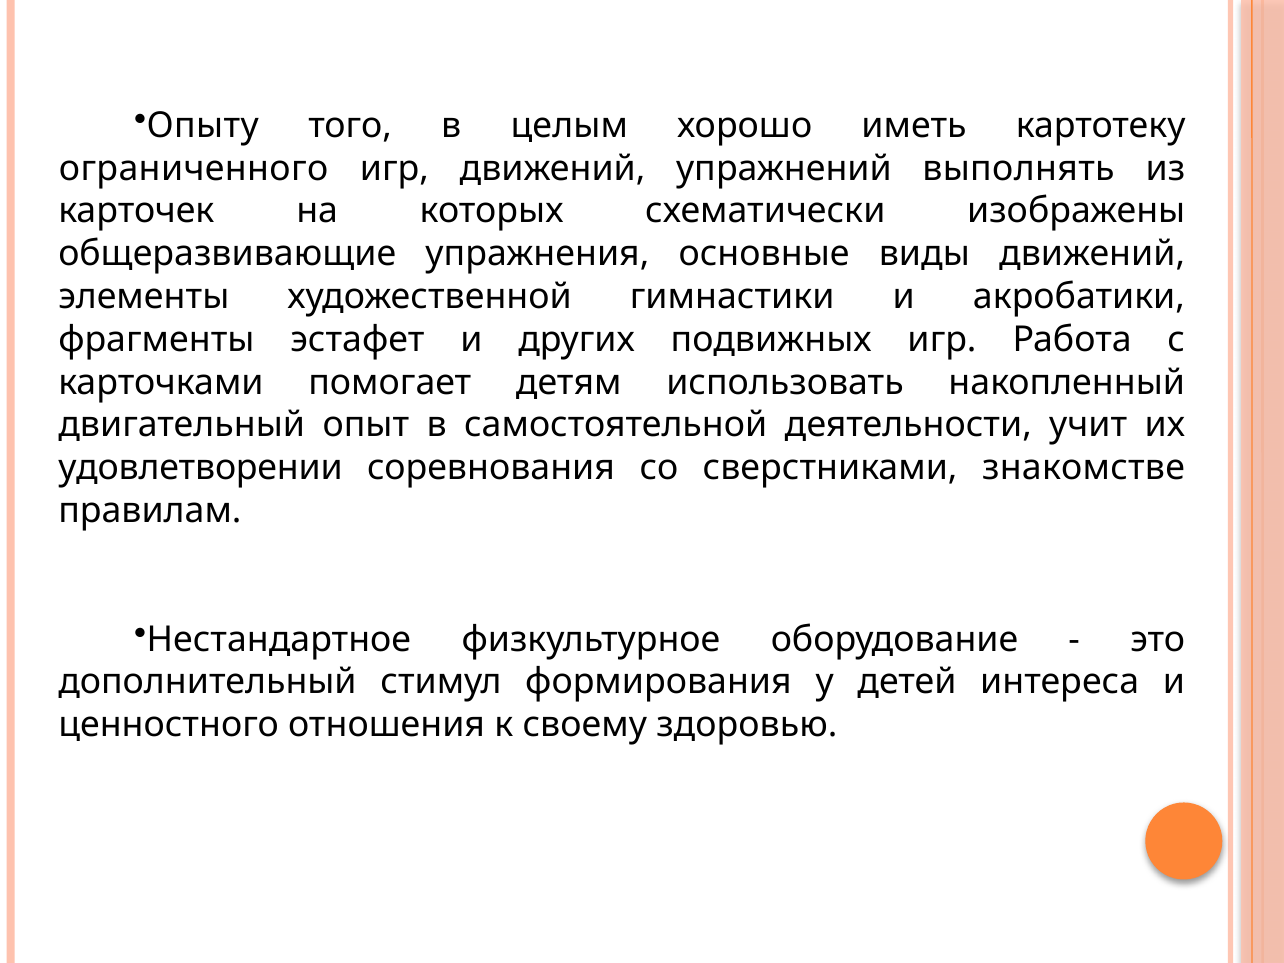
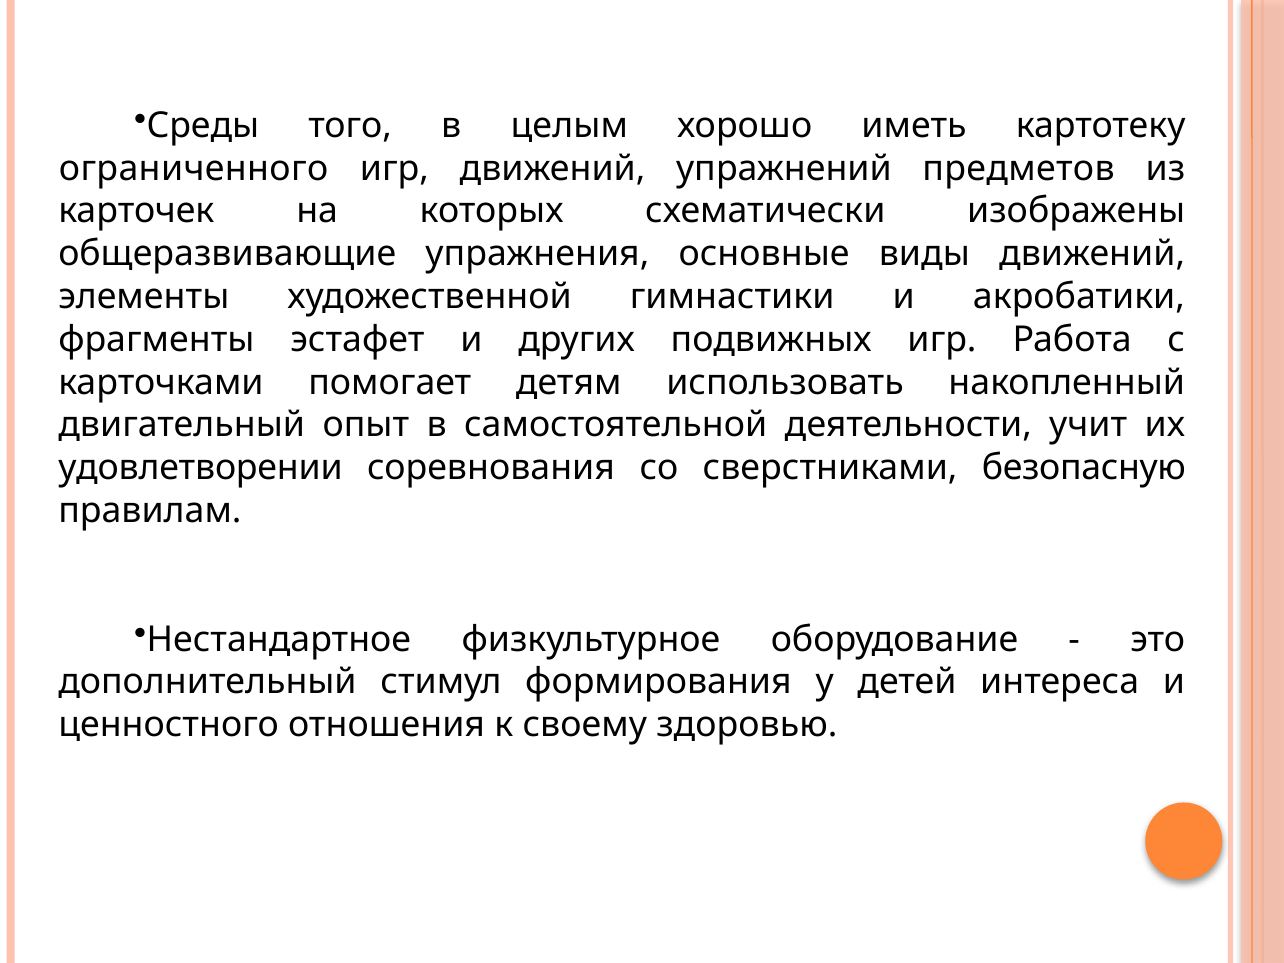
Опыту: Опыту -> Среды
выполнять: выполнять -> предметов
знакомстве: знакомстве -> безопасную
